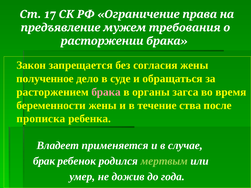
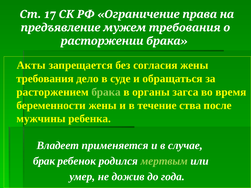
Закон: Закон -> Акты
полученное at (45, 79): полученное -> требования
брака at (106, 92) colour: pink -> light green
прописка: прописка -> мужчины
